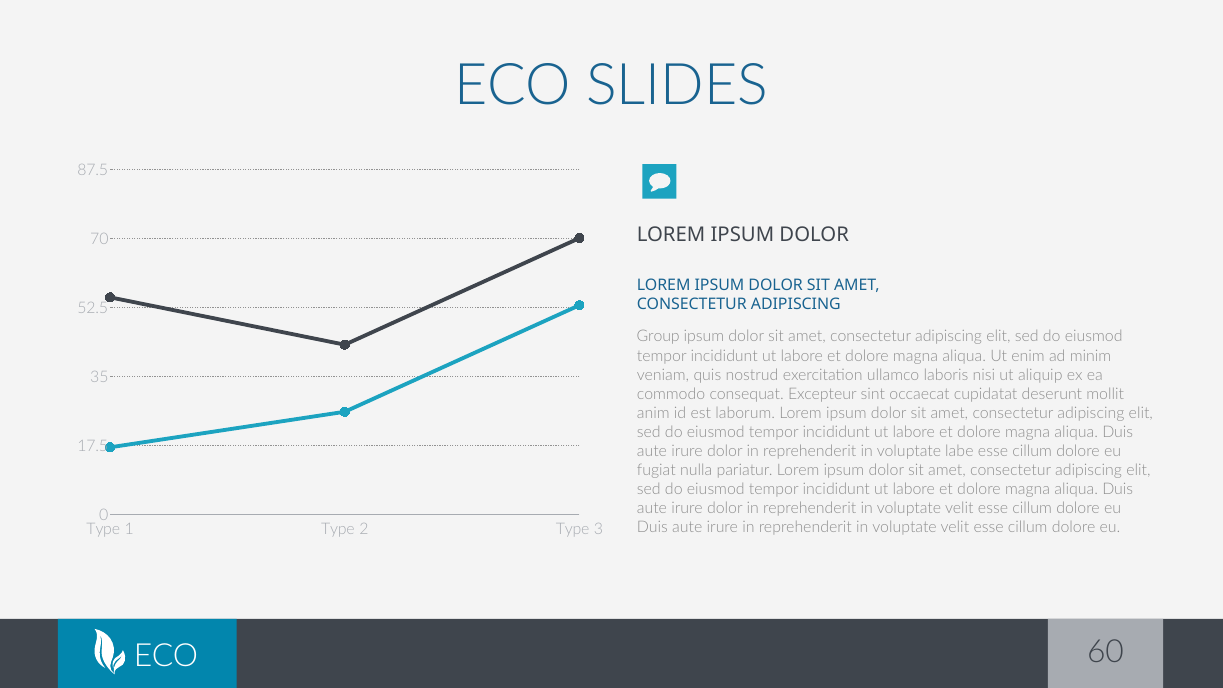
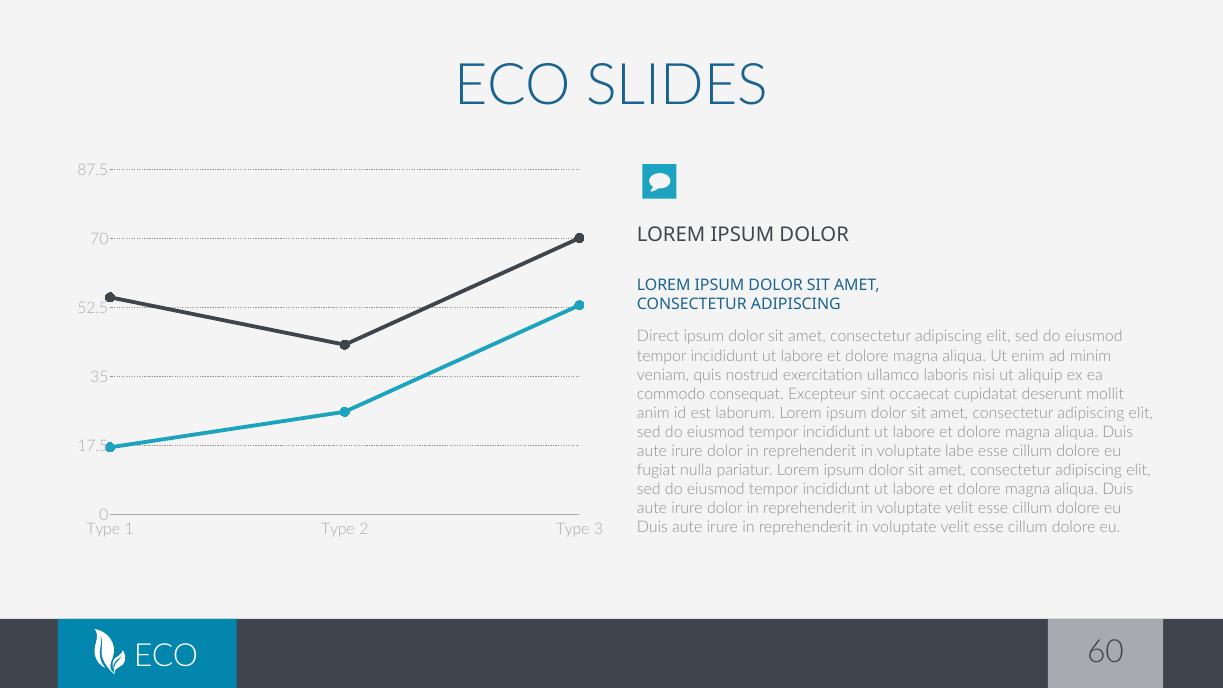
Group: Group -> Direct
